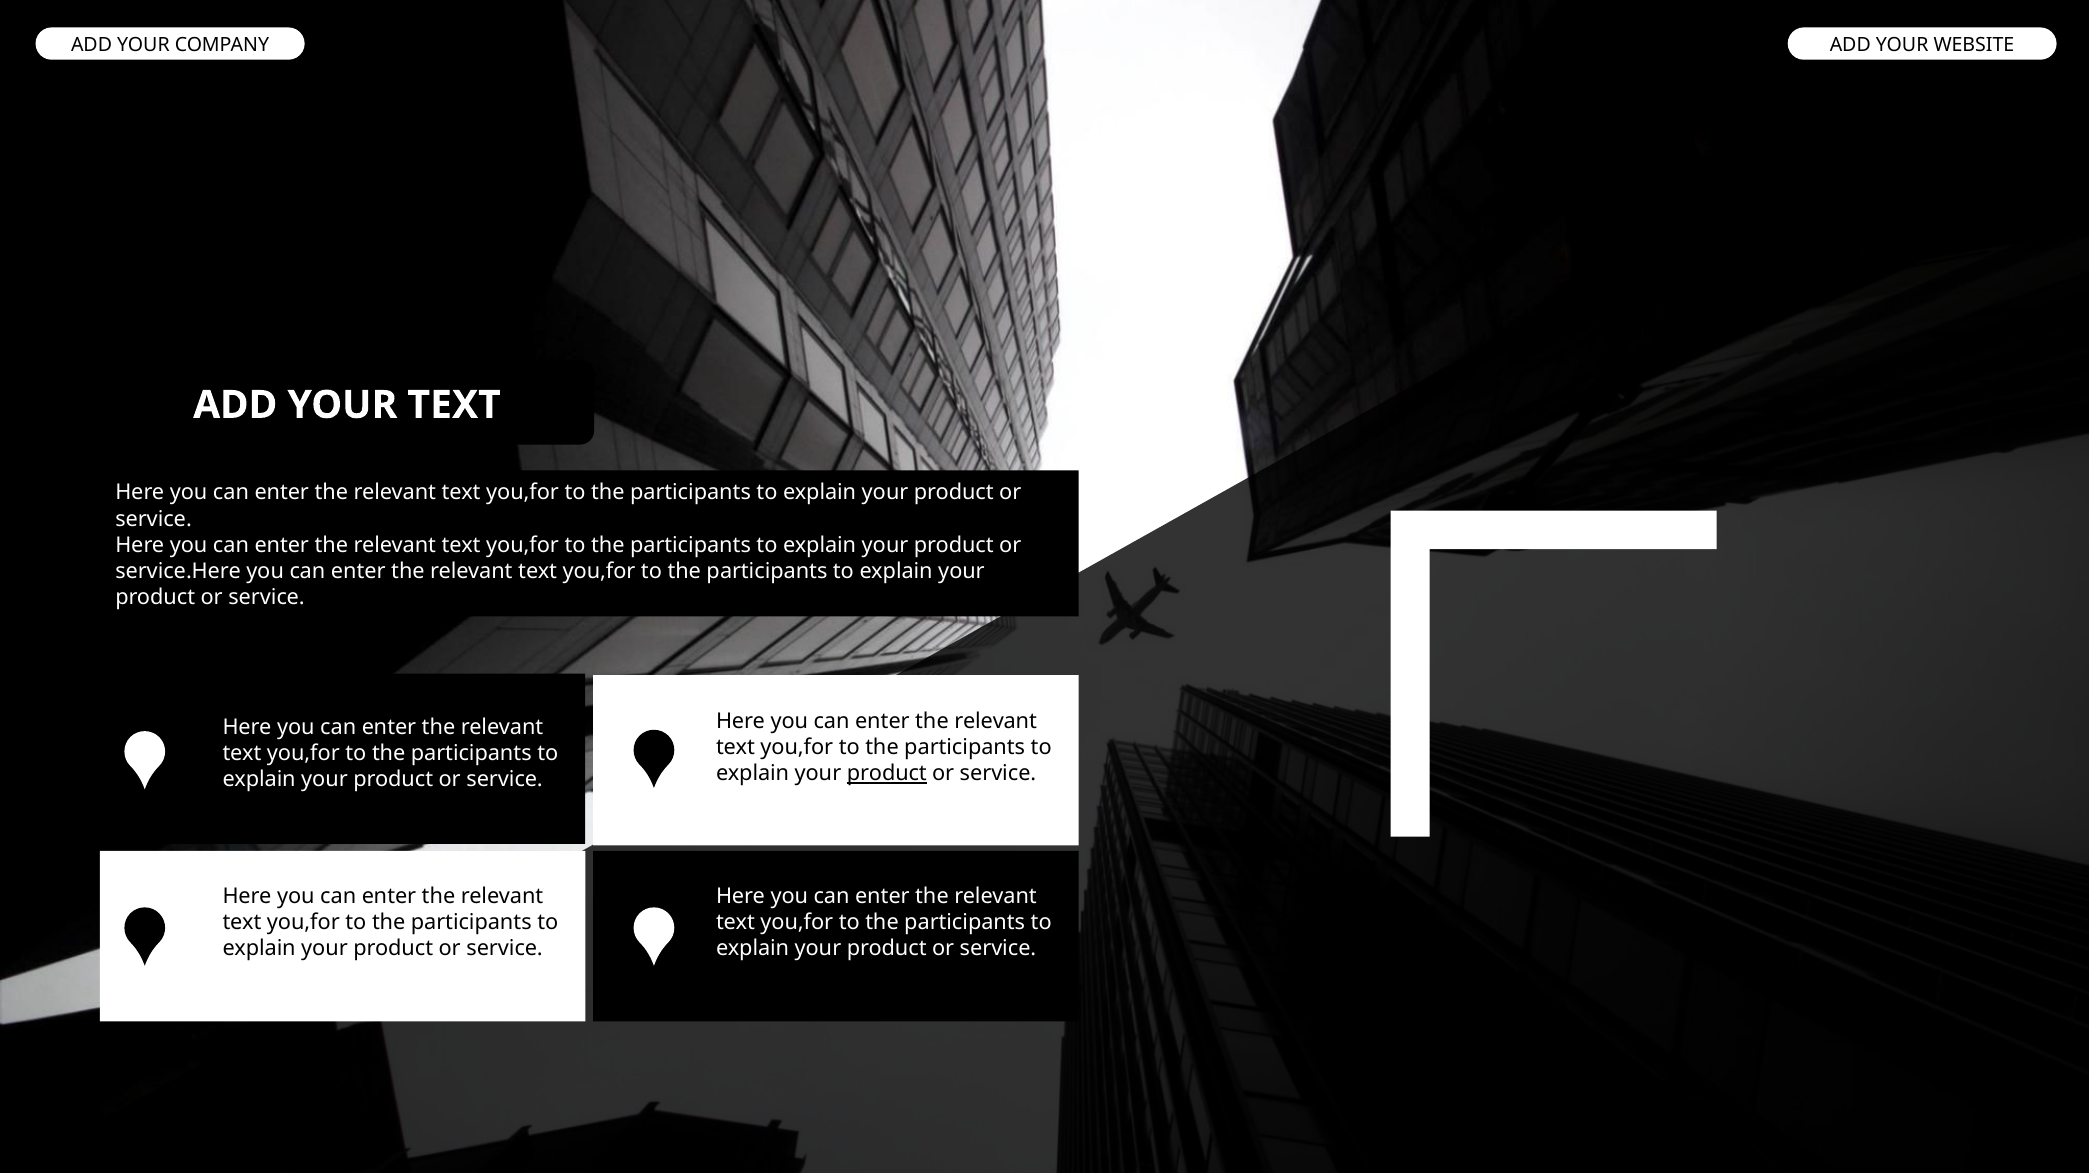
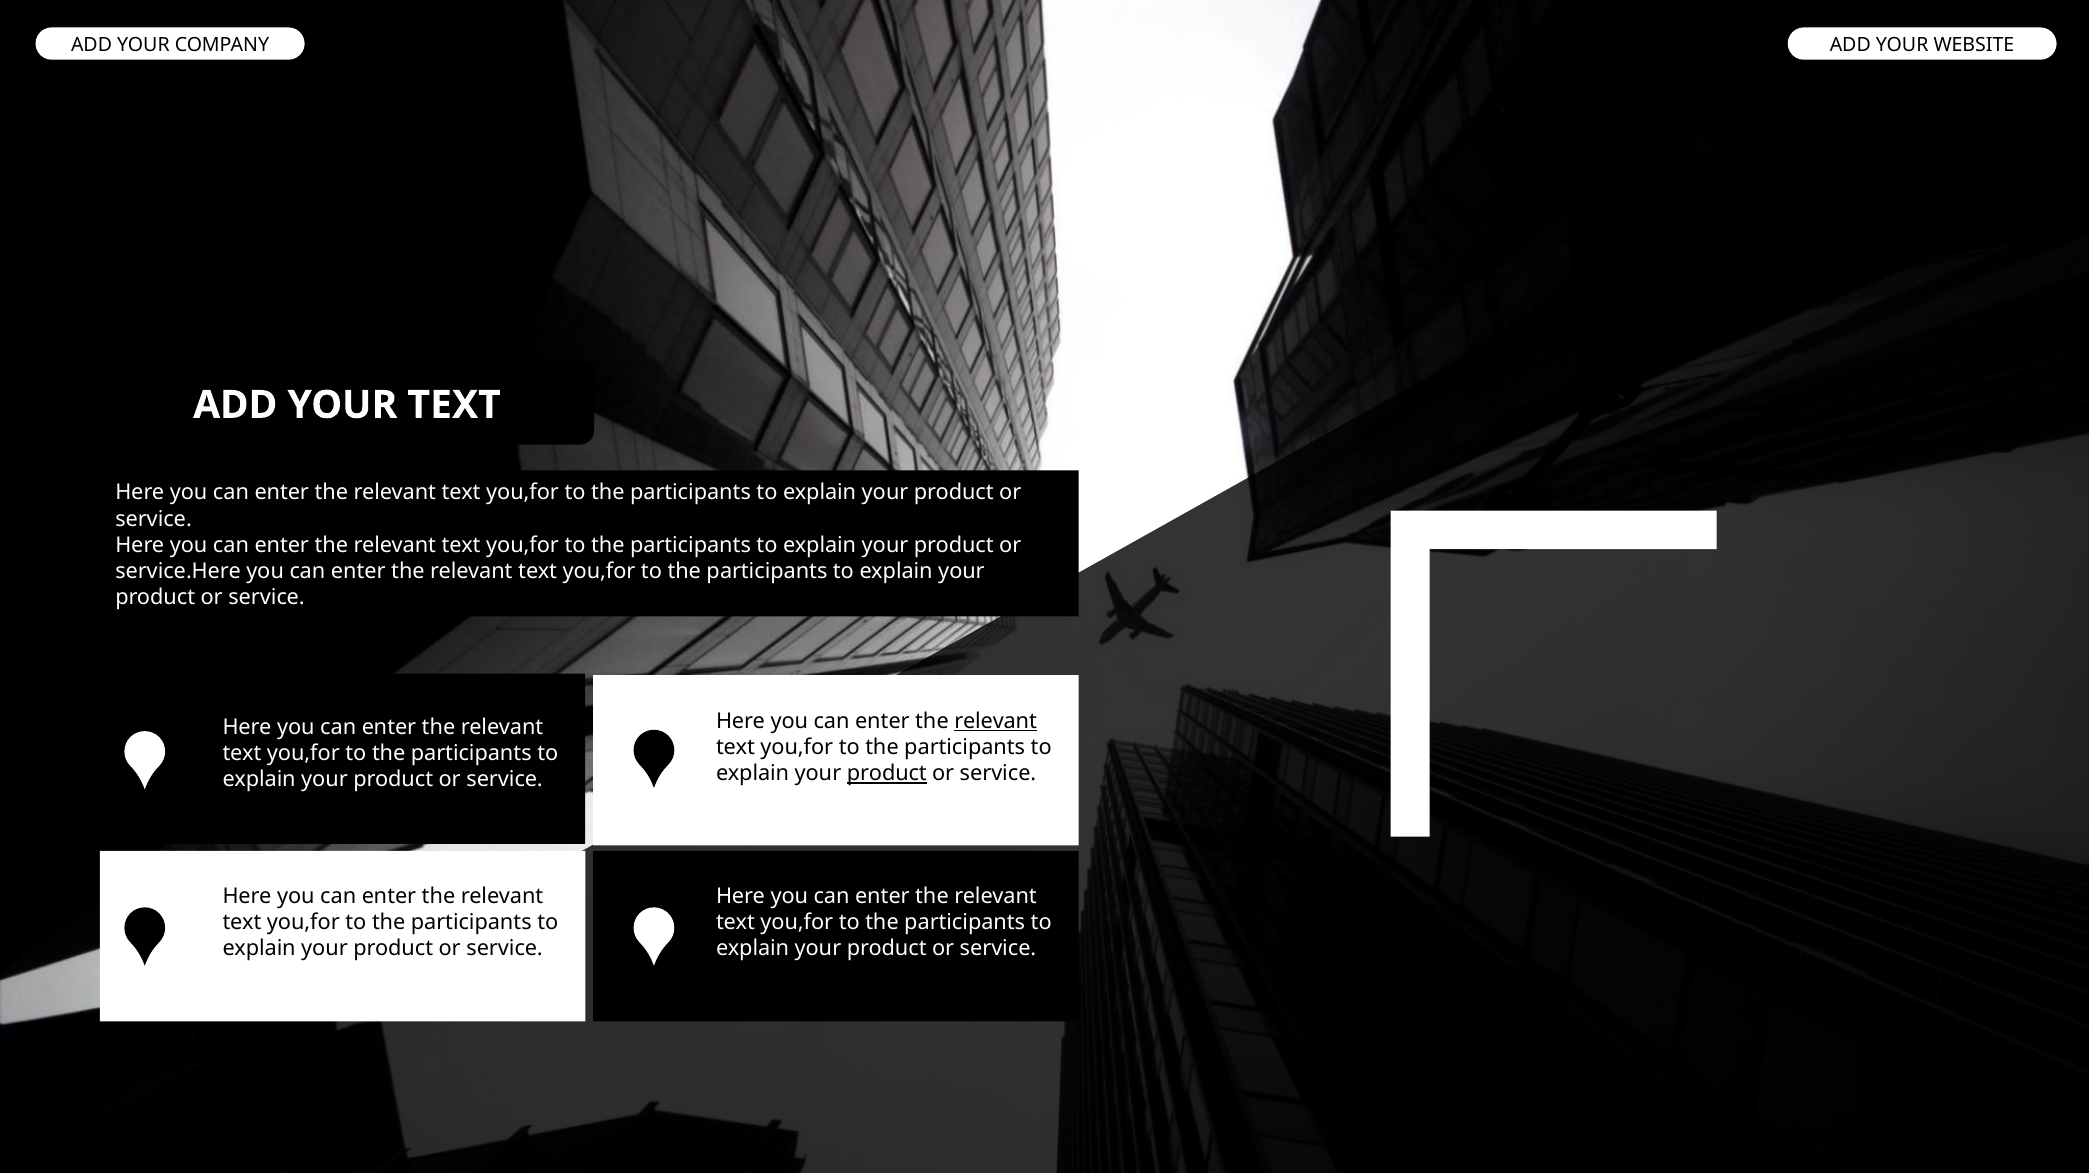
relevant at (996, 722) underline: none -> present
